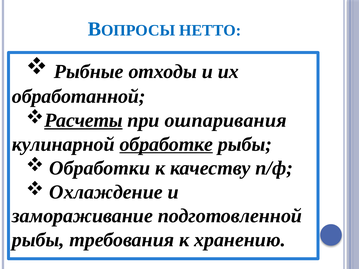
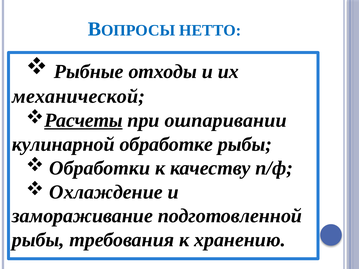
обработанной: обработанной -> механической
ошпаривания: ошпаривания -> ошпаривании
обработке underline: present -> none
